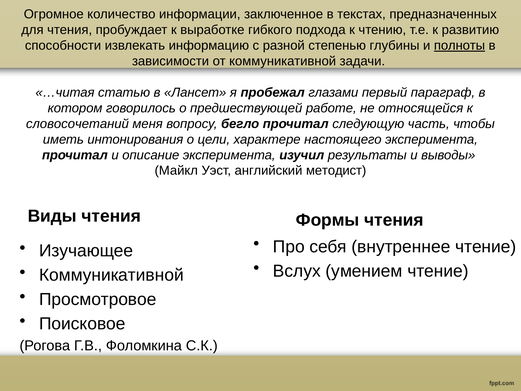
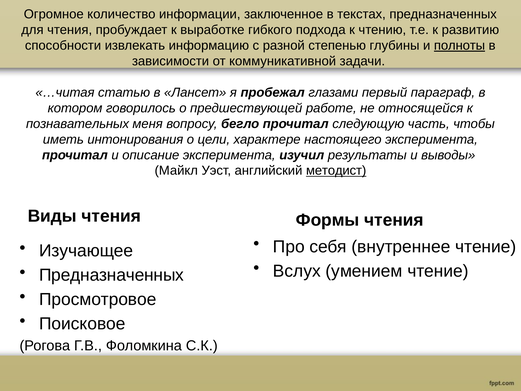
словосочетаний: словосочетаний -> познавательных
методист underline: none -> present
Коммуникативной at (111, 275): Коммуникативной -> Предназначенных
